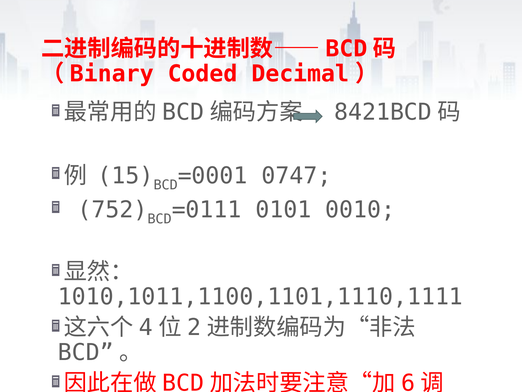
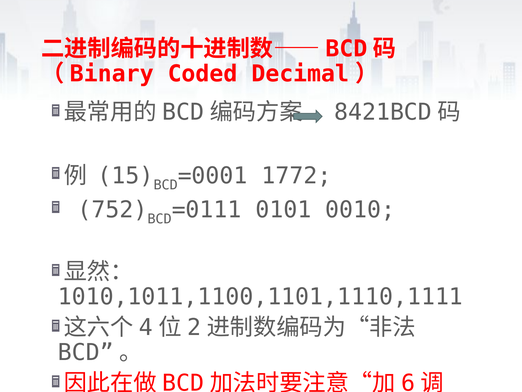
0747: 0747 -> 1772
